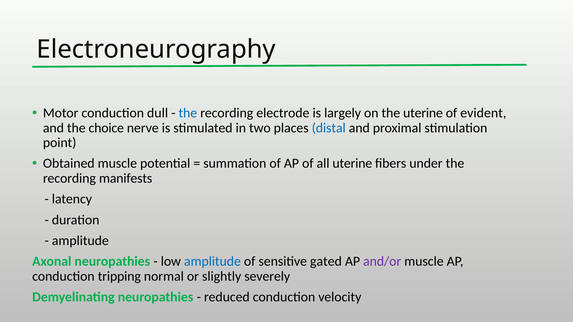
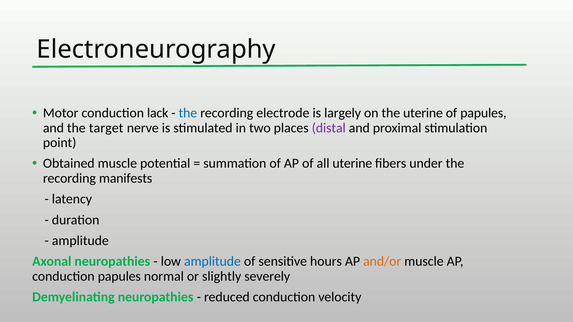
dull: dull -> lack
of evident: evident -> papules
choice: choice -> target
distal colour: blue -> purple
gated: gated -> hours
and/or colour: purple -> orange
conduction tripping: tripping -> papules
